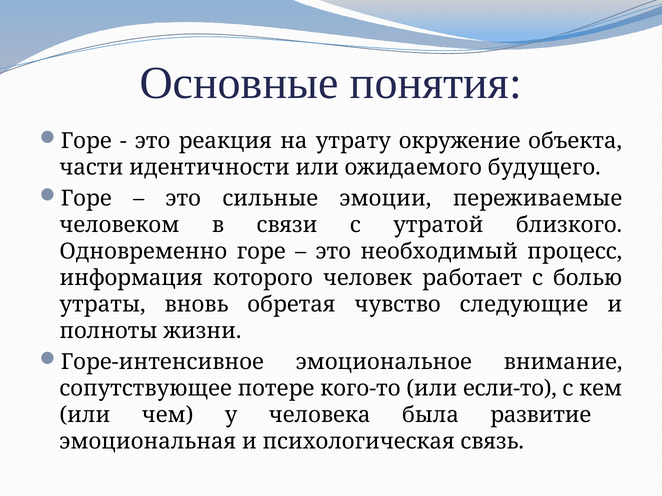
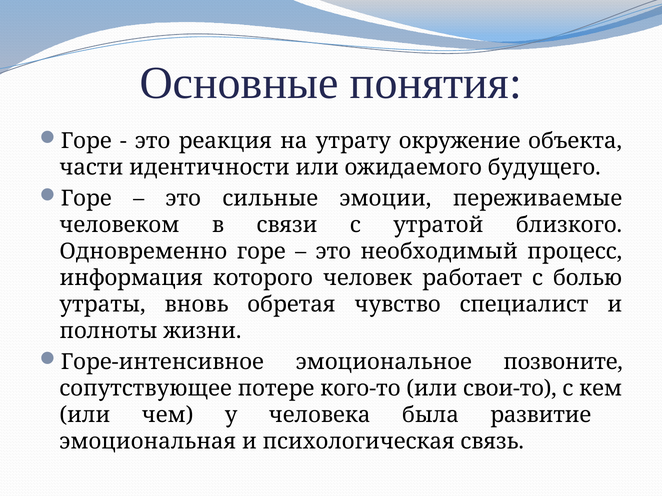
следующие: следующие -> специалист
внимание: внимание -> позвоните
если-то: если-то -> свои-то
